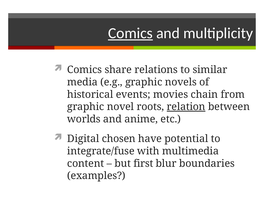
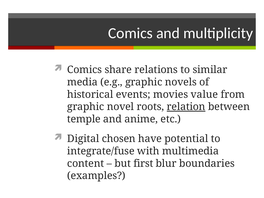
Comics at (130, 33) underline: present -> none
chain: chain -> value
worlds: worlds -> temple
